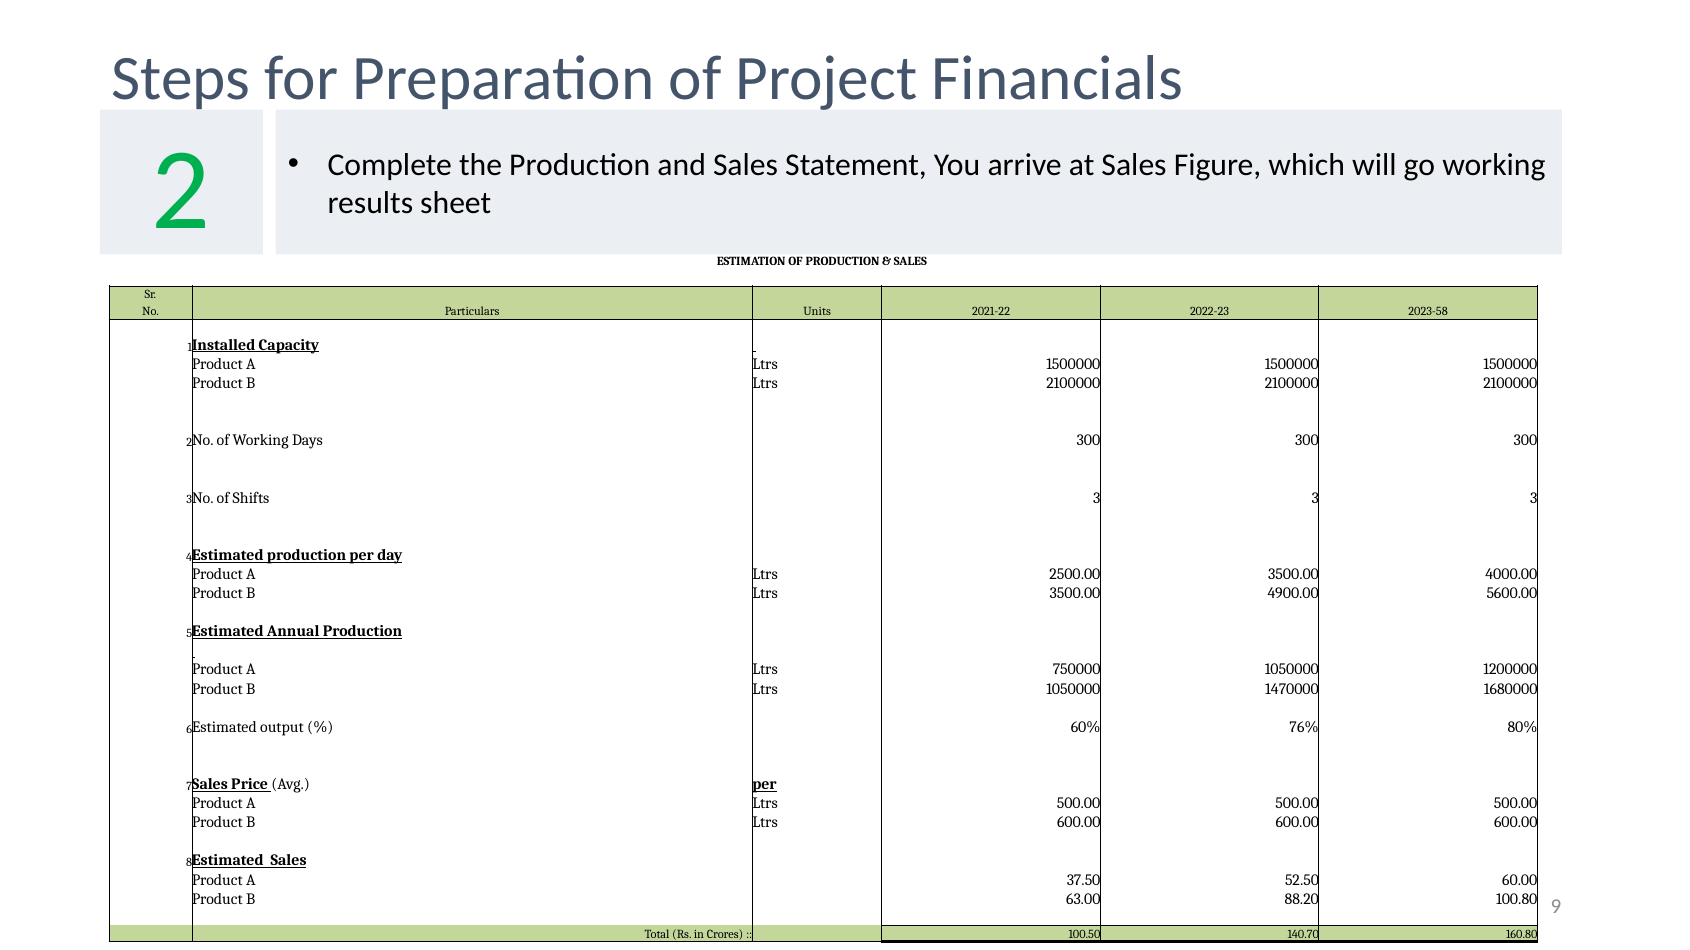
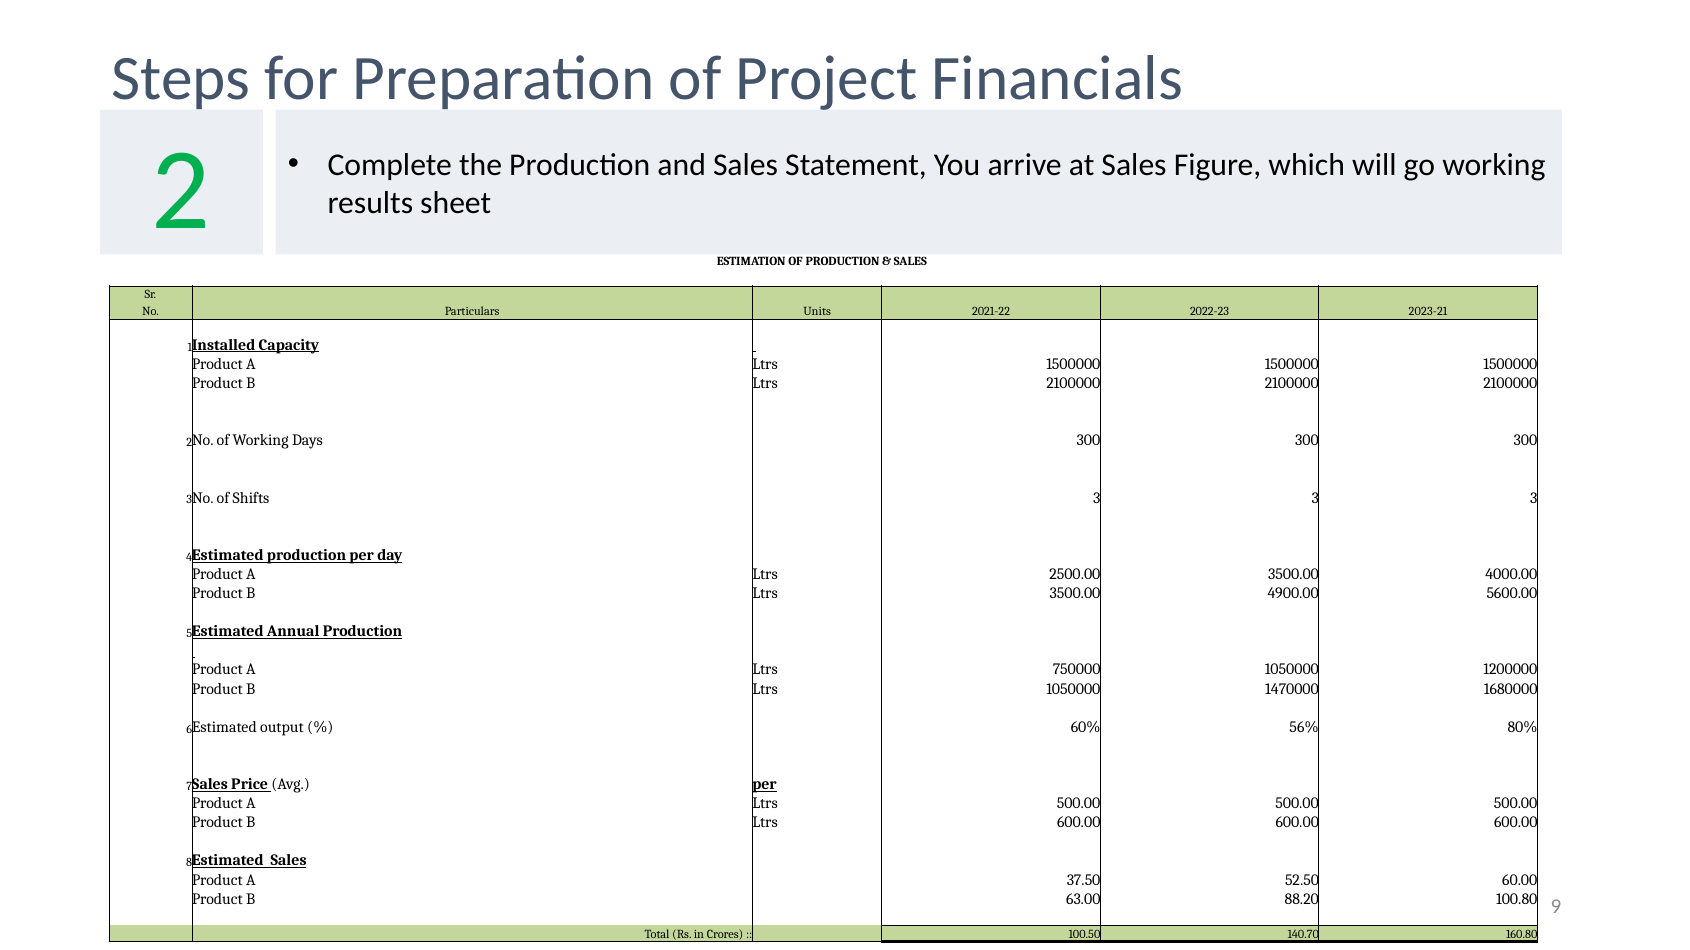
2023-58: 2023-58 -> 2023-21
76%: 76% -> 56%
